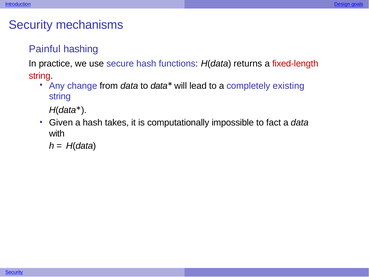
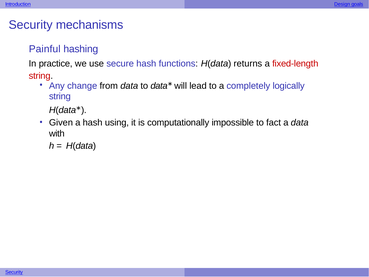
existing: existing -> logically
takes: takes -> using
